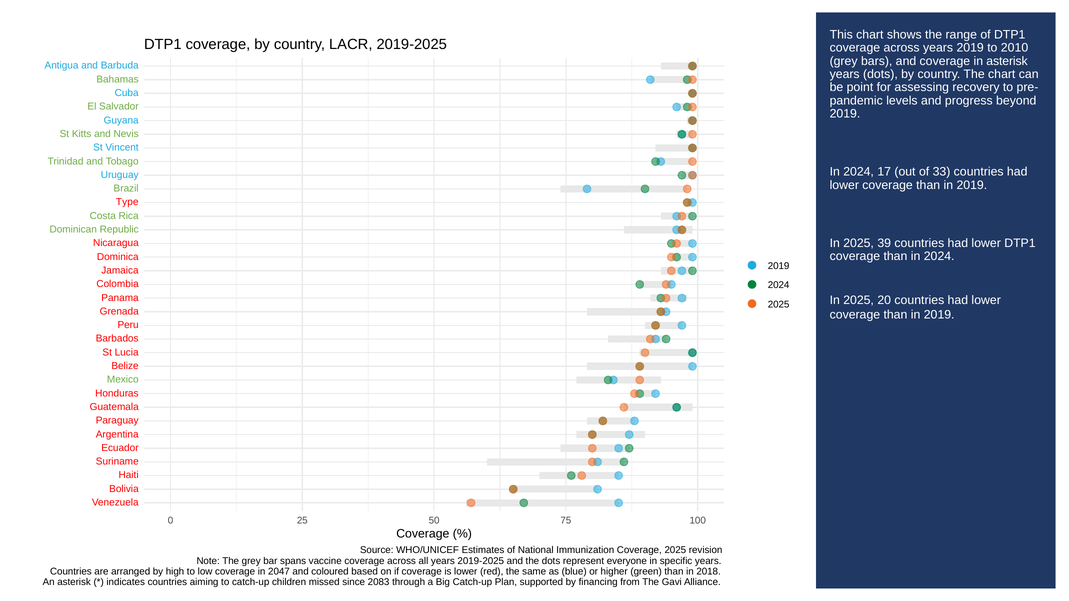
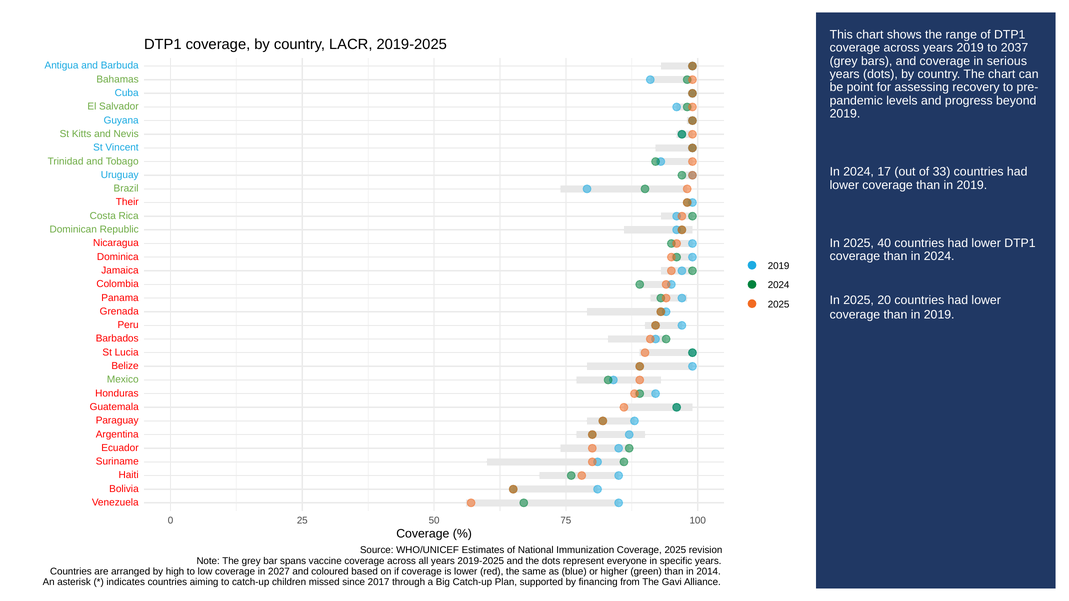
2010: 2010 -> 2037
in asterisk: asterisk -> serious
Type: Type -> Their
39: 39 -> 40
2047: 2047 -> 2027
2018: 2018 -> 2014
2083: 2083 -> 2017
